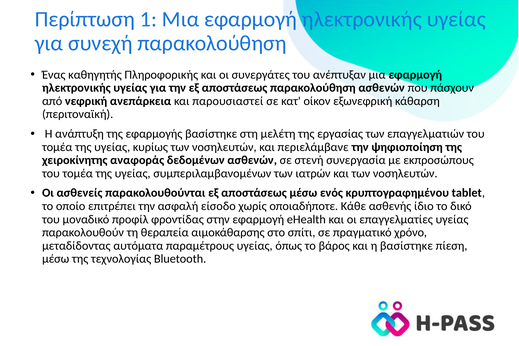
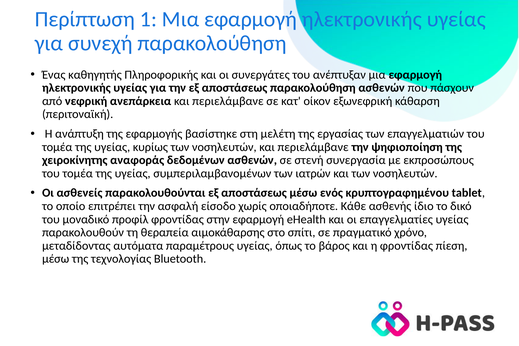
ανεπάρκεια και παρουσιαστεί: παρουσιαστεί -> περιελάμβανε
η βασίστηκε: βασίστηκε -> φροντίδας
